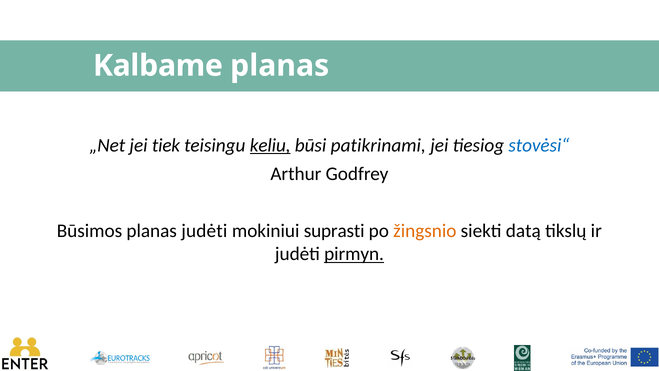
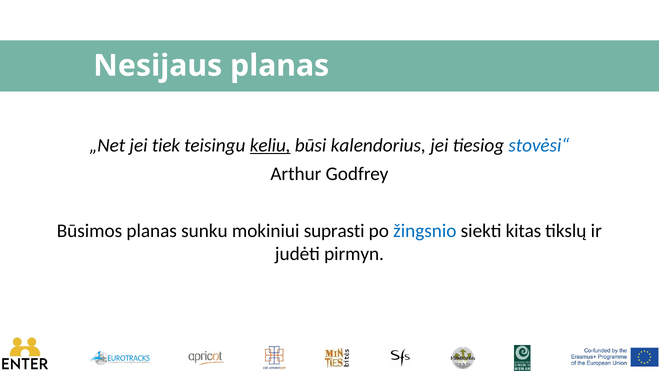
Kalbame: Kalbame -> Nesijaus
patikrinami: patikrinami -> kalendorius
planas judėti: judėti -> sunku
žingsnio colour: orange -> blue
datą: datą -> kitas
pirmyn underline: present -> none
